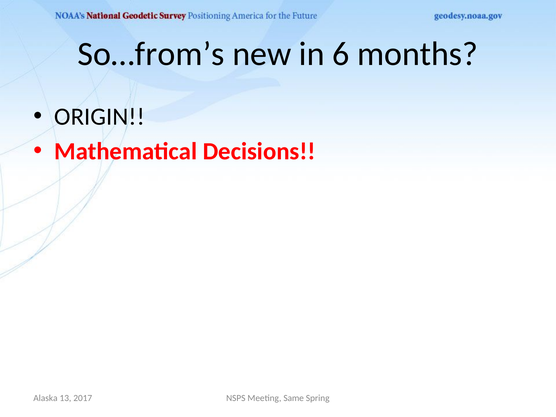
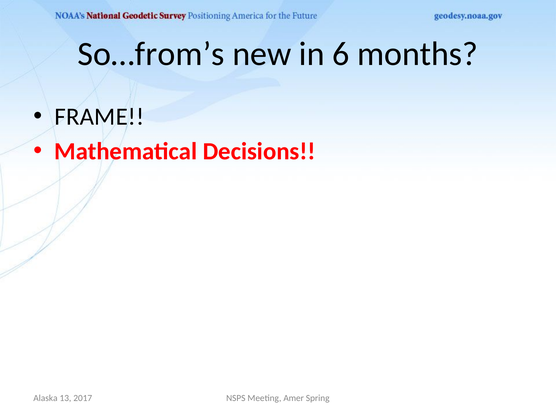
ORIGIN: ORIGIN -> FRAME
Same: Same -> Amer
